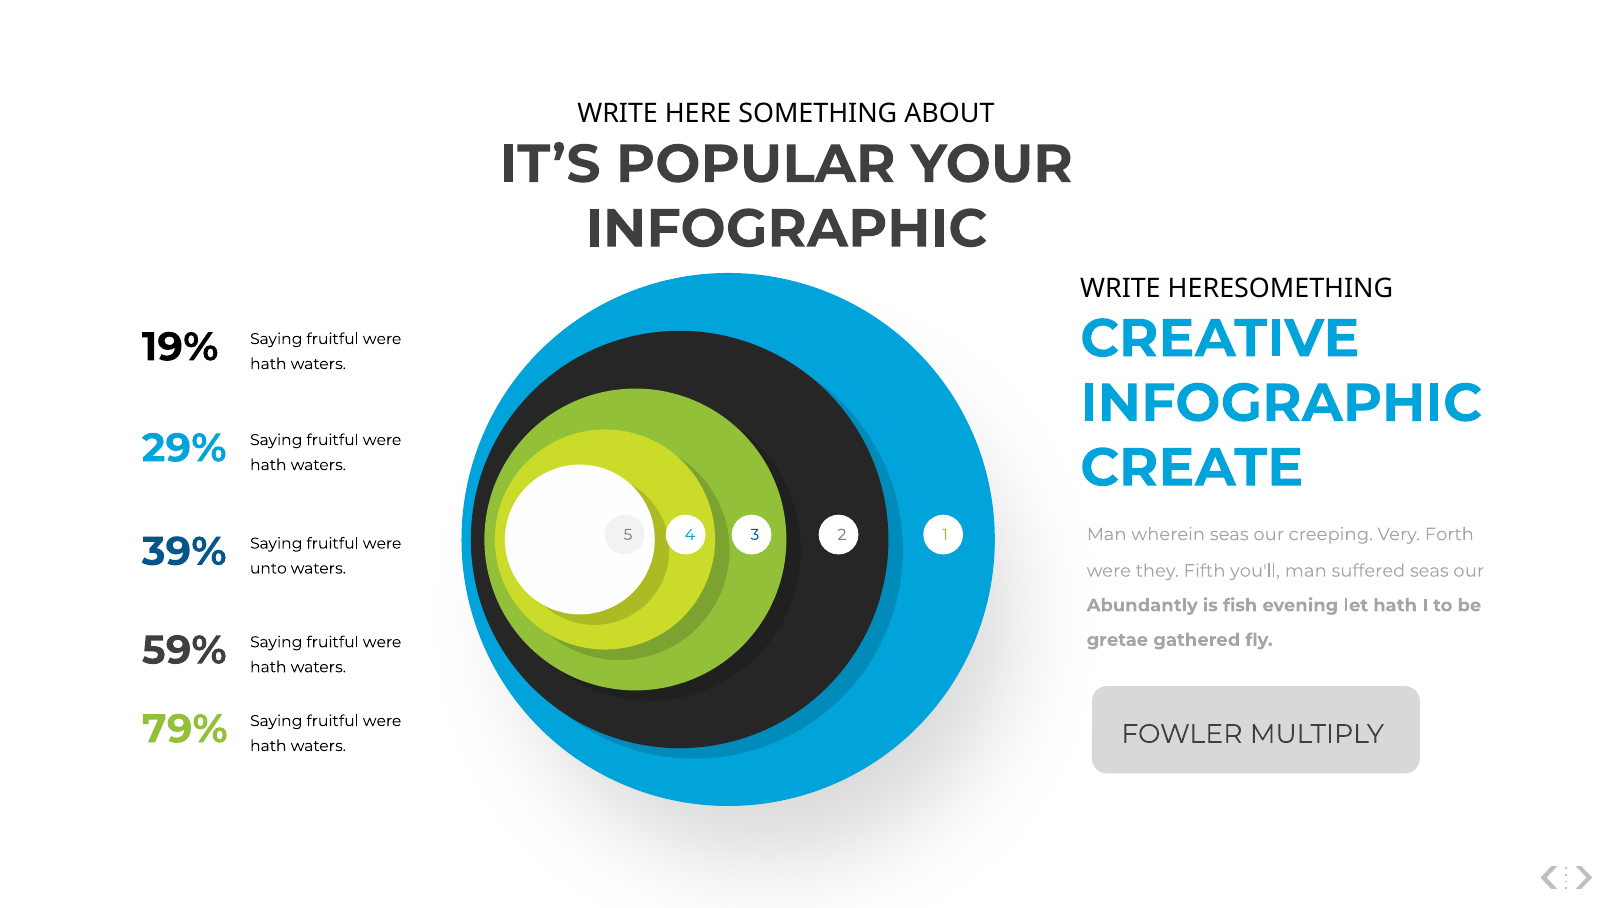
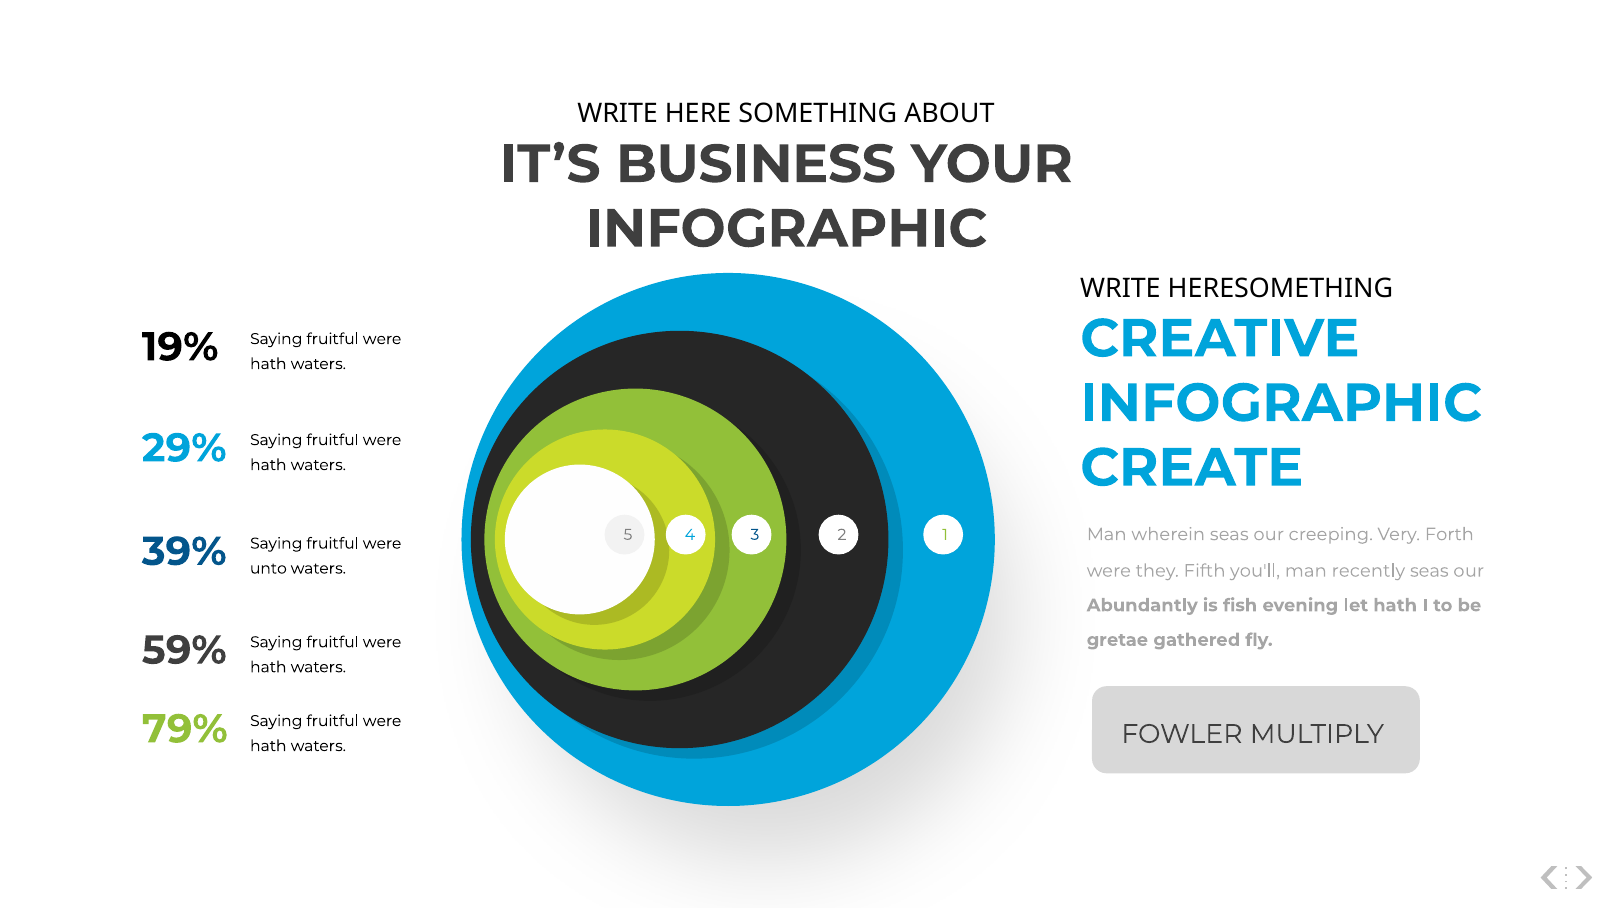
POPULAR: POPULAR -> BUSINESS
suffered: suffered -> recently
